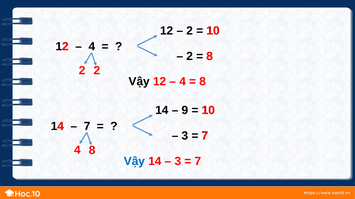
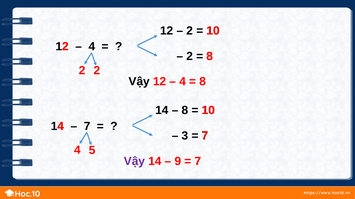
9 at (185, 111): 9 -> 8
4 8: 8 -> 5
Vậy at (134, 162) colour: blue -> purple
3 at (178, 162): 3 -> 9
